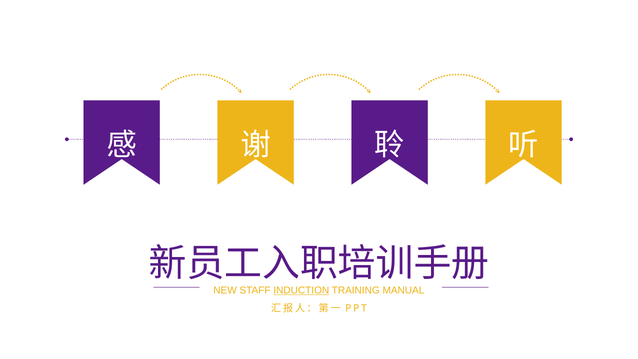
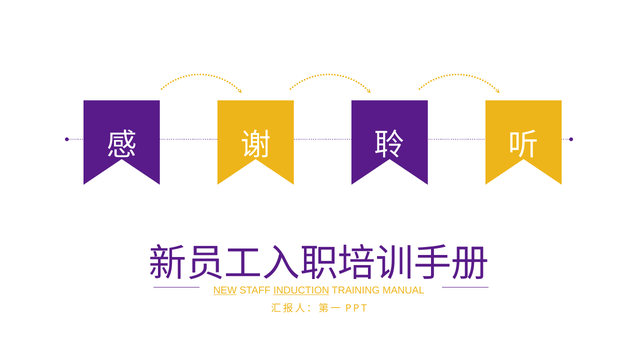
NEW underline: none -> present
